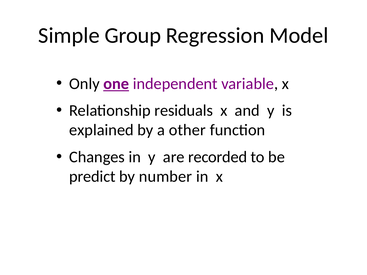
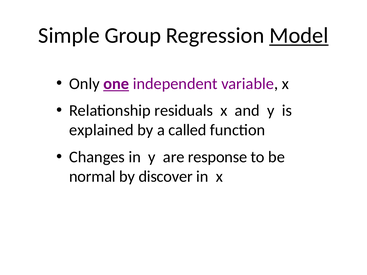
Model underline: none -> present
other: other -> called
recorded: recorded -> response
predict: predict -> normal
number: number -> discover
